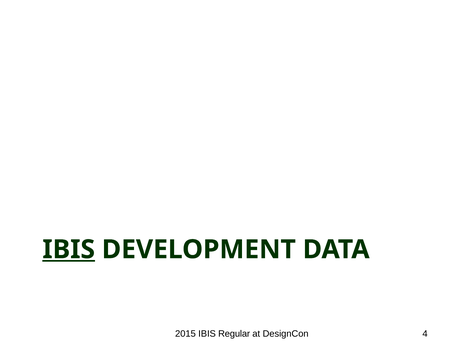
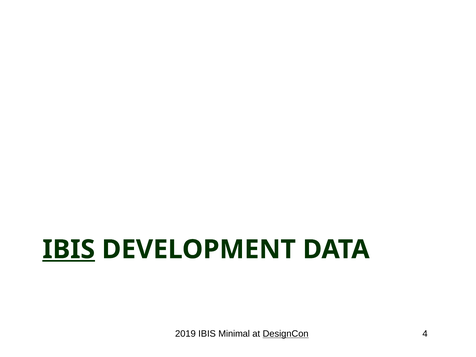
2015: 2015 -> 2019
Regular: Regular -> Minimal
DesignCon underline: none -> present
